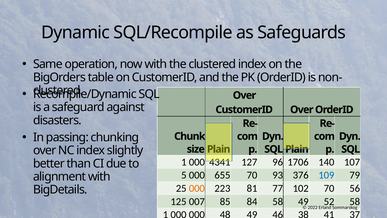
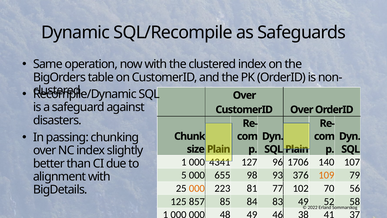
655 70: 70 -> 98
109 colour: blue -> orange
007: 007 -> 857
84 58: 58 -> 83
